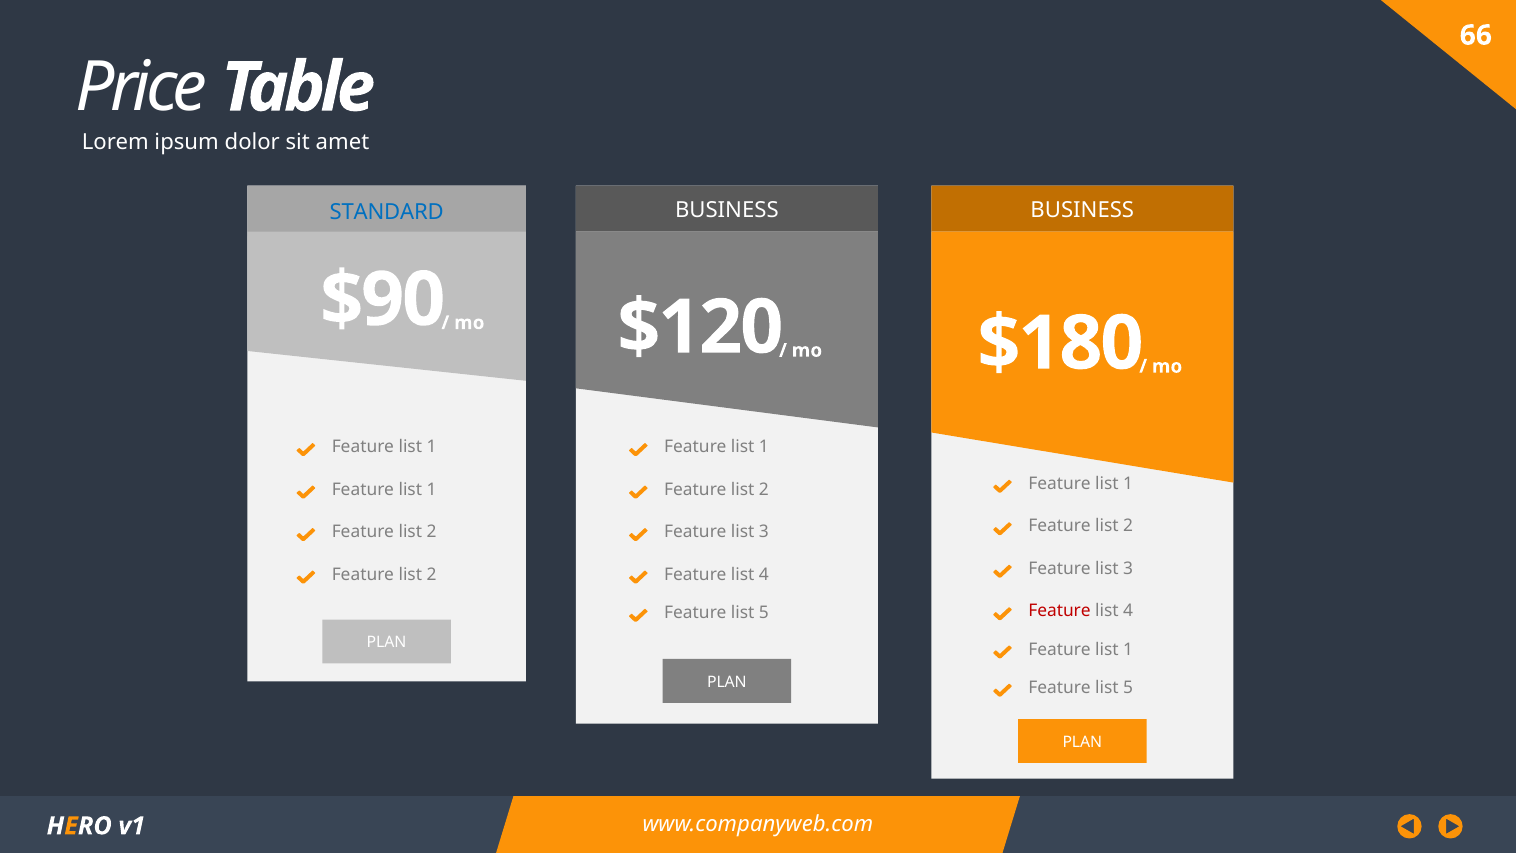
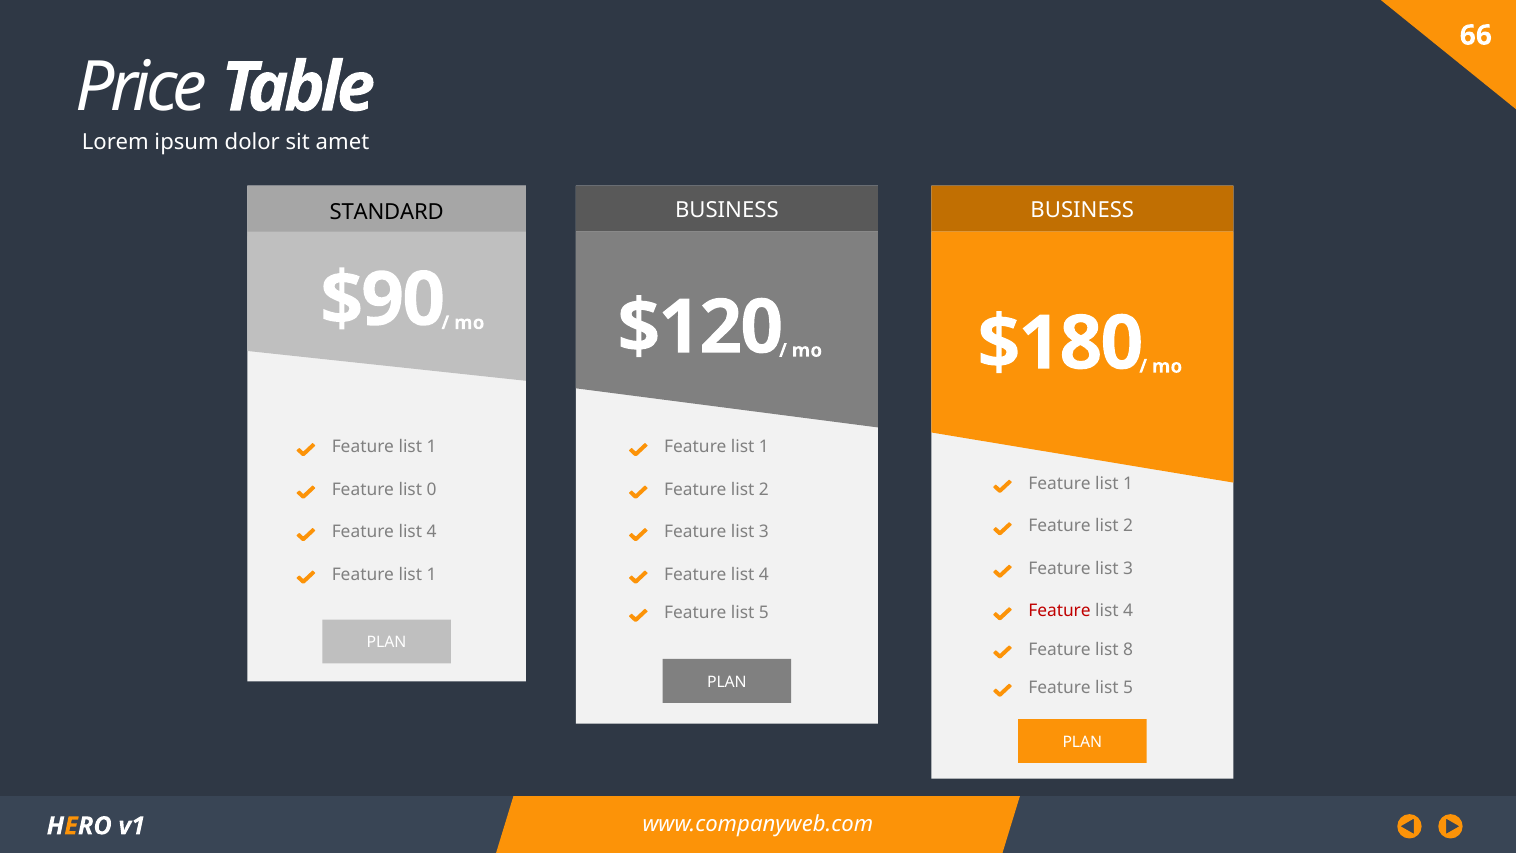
STANDARD colour: blue -> black
1 at (432, 489): 1 -> 0
2 at (432, 532): 2 -> 4
2 at (432, 574): 2 -> 1
1 at (1128, 649): 1 -> 8
